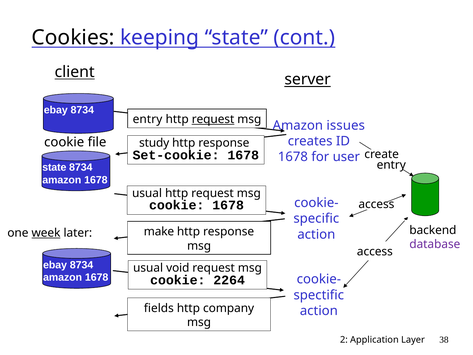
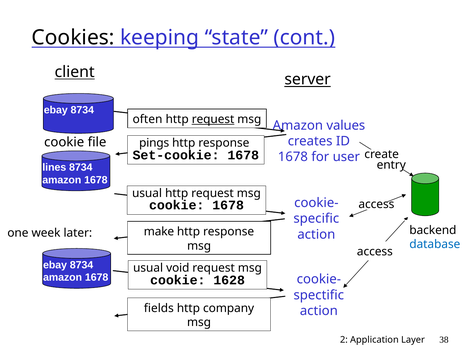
entry at (147, 119): entry -> often
issues: issues -> values
study: study -> pings
state at (54, 167): state -> lines
week underline: present -> none
database colour: purple -> blue
2264: 2264 -> 1628
